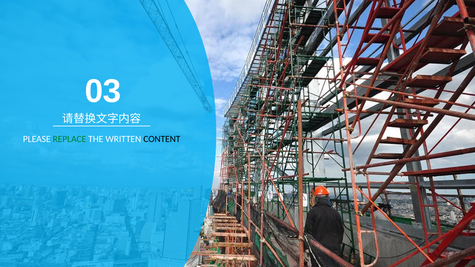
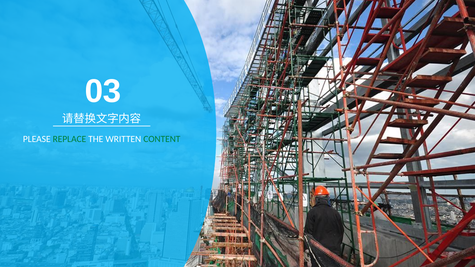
CONTENT colour: black -> green
